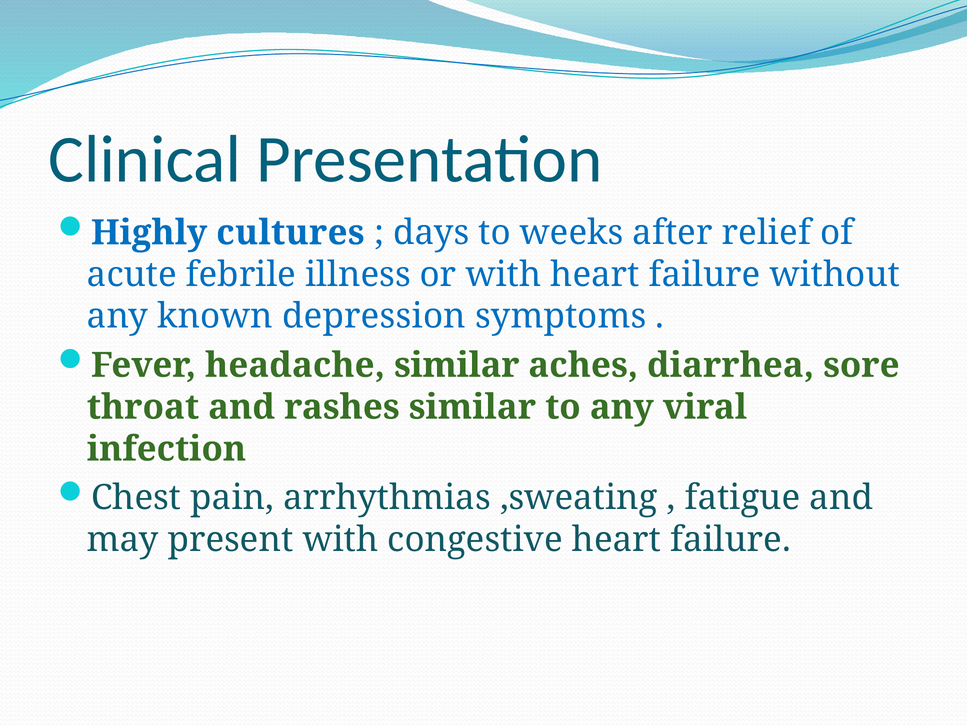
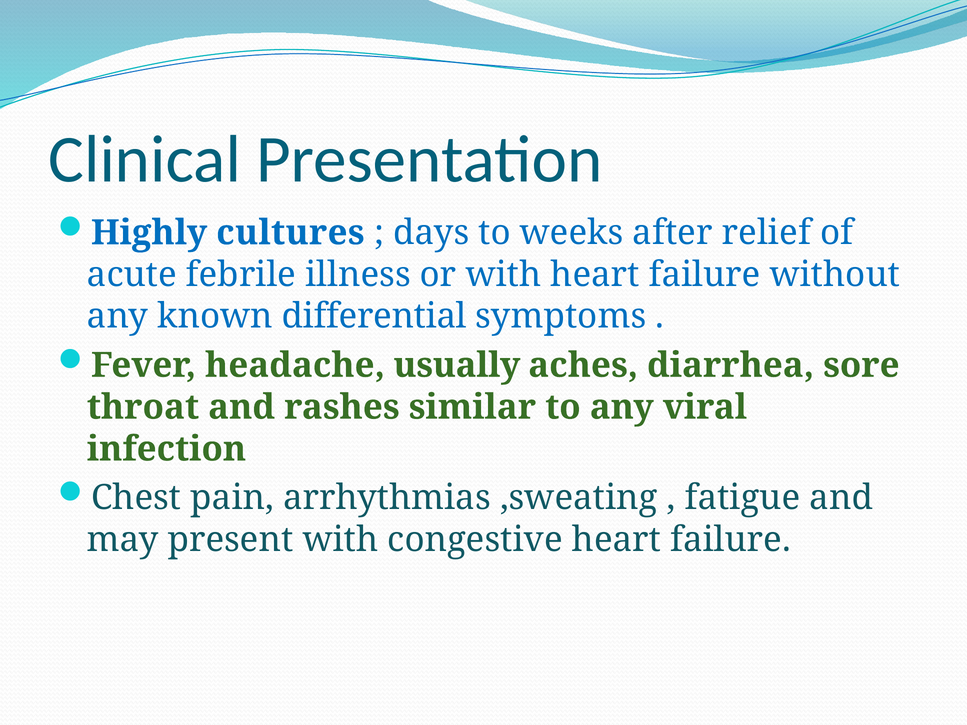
depression: depression -> differential
headache similar: similar -> usually
